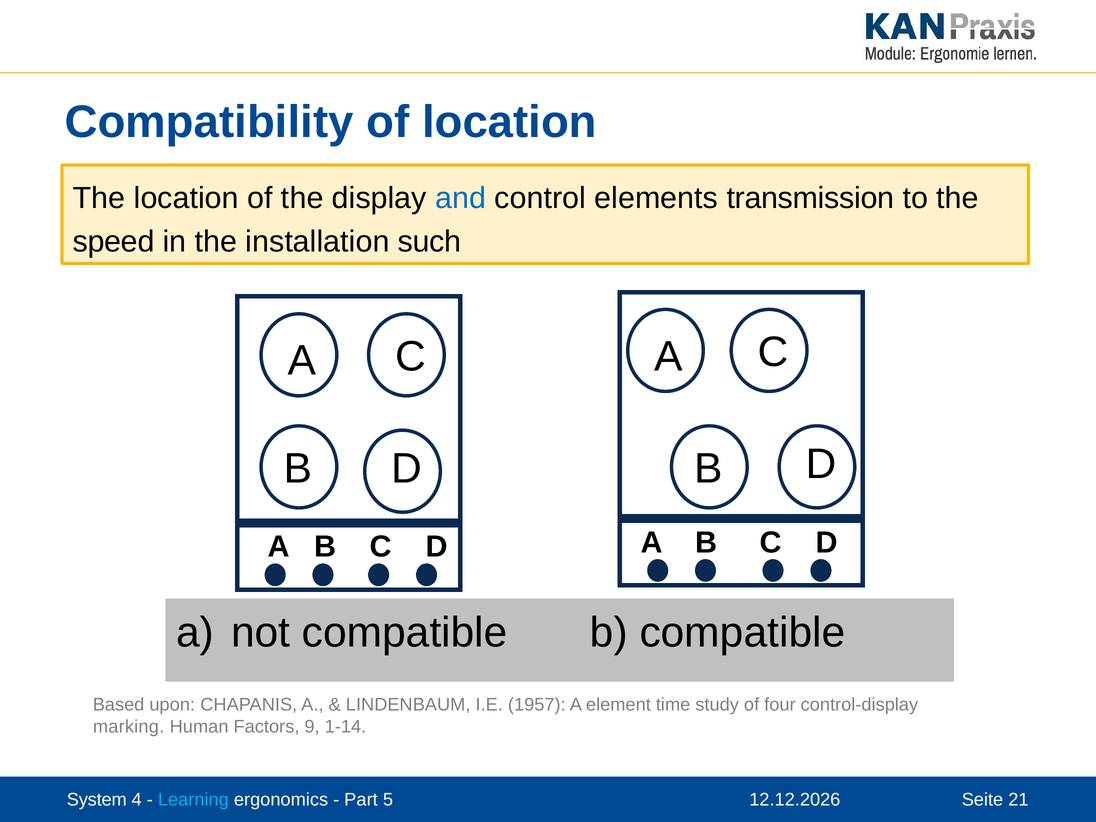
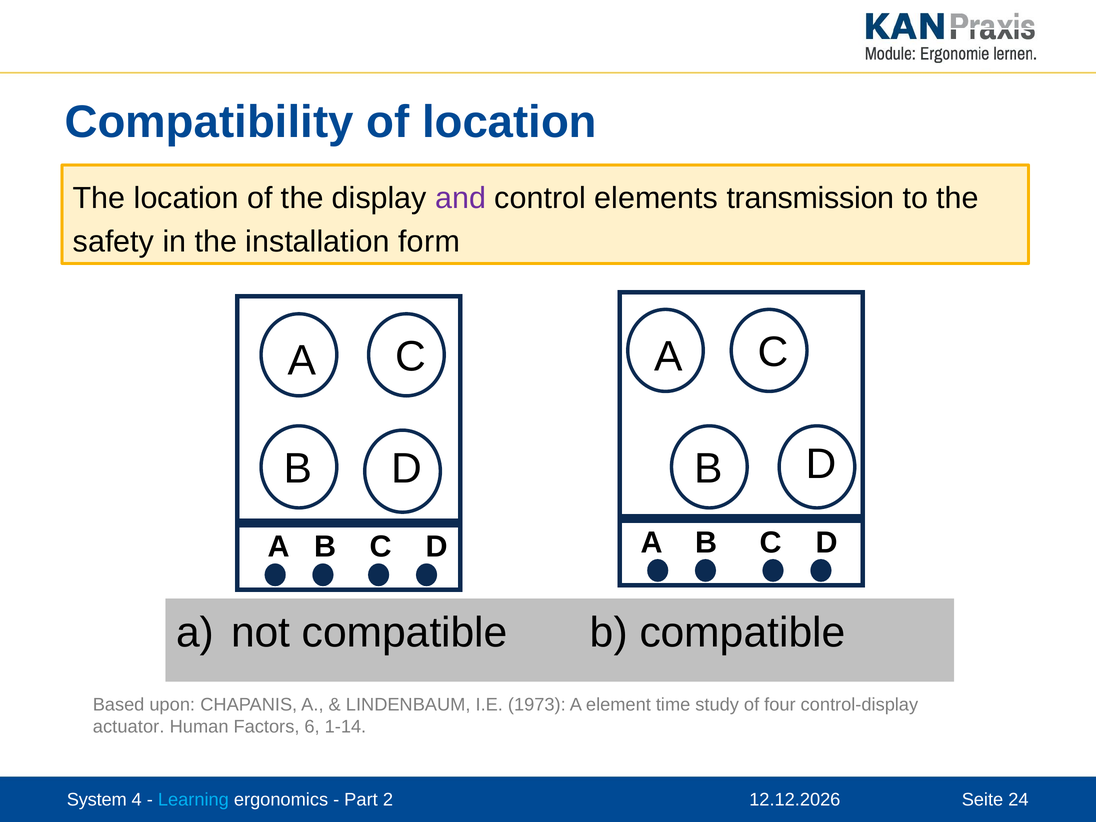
and colour: blue -> purple
speed: speed -> safety
such: such -> form
1957: 1957 -> 1973
marking: marking -> actuator
9: 9 -> 6
5: 5 -> 2
21: 21 -> 24
